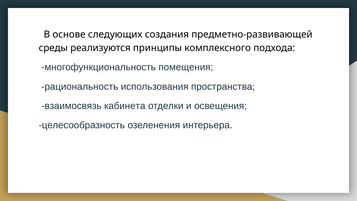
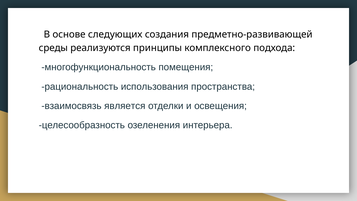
кабинета: кабинета -> является
